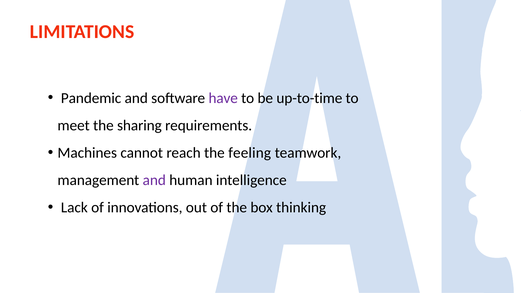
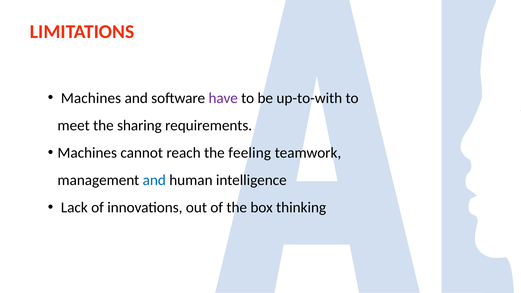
Pandemic at (91, 98): Pandemic -> Machines
up-to-time: up-to-time -> up-to-with
and at (154, 180) colour: purple -> blue
